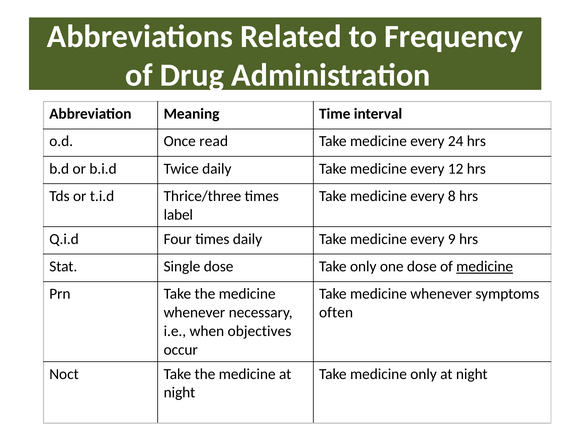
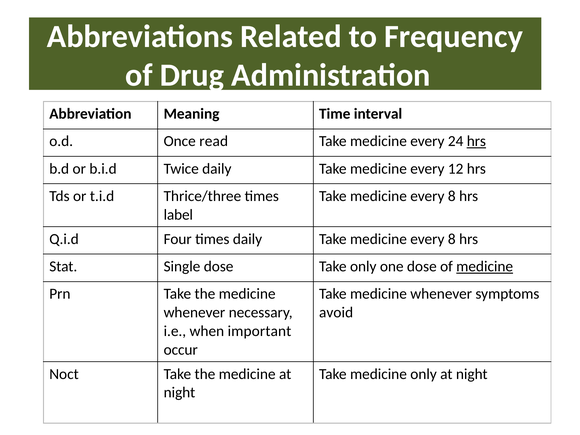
hrs at (476, 141) underline: none -> present
9 at (452, 239): 9 -> 8
often: often -> avoid
objectives: objectives -> important
